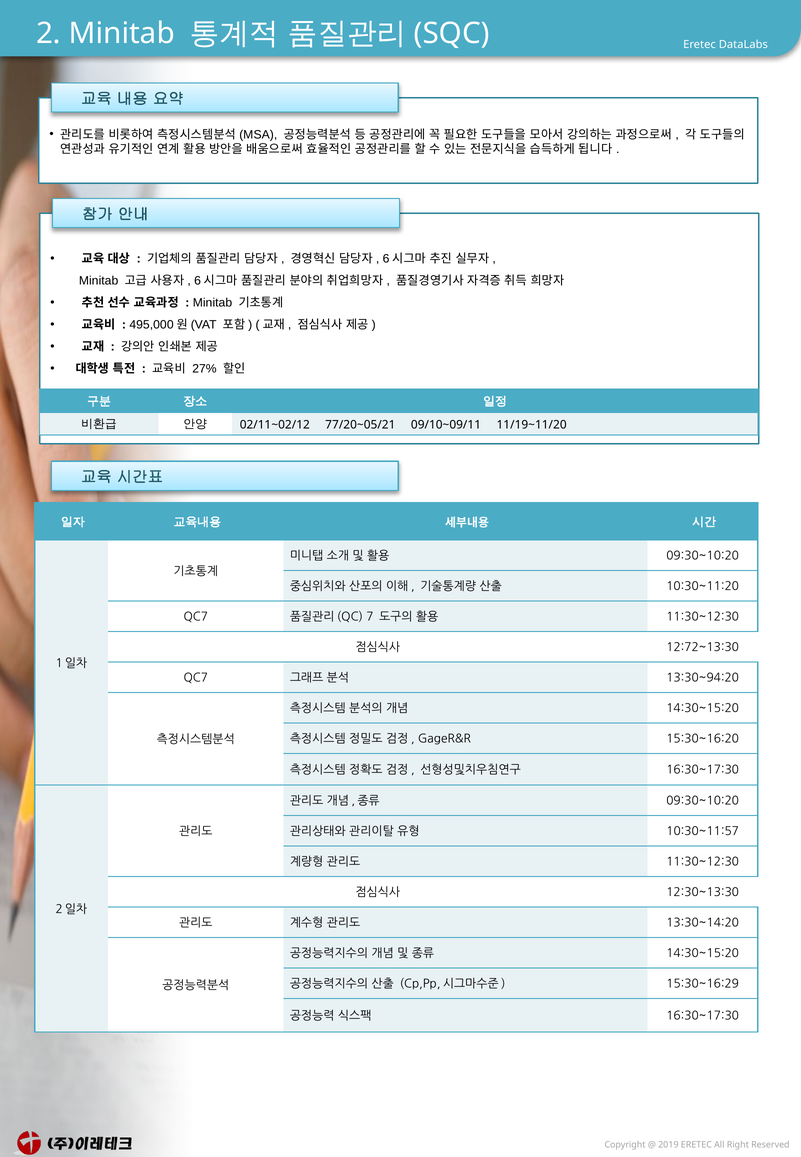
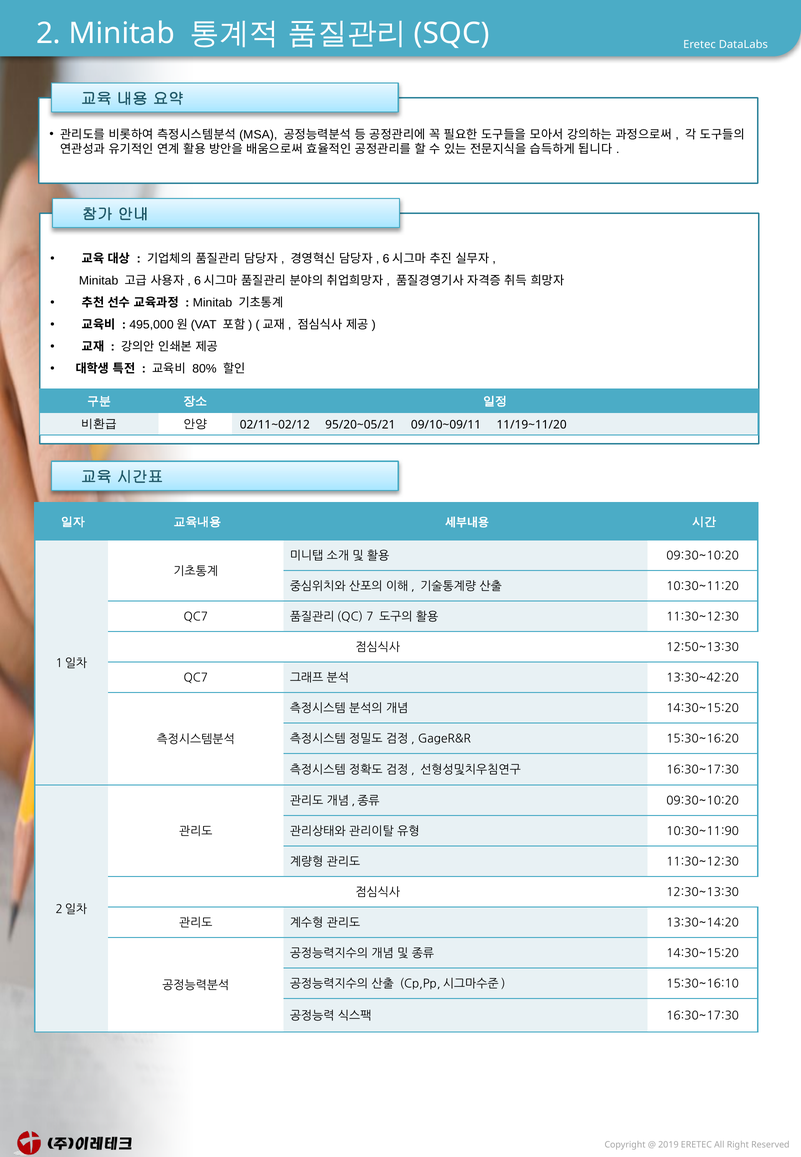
27%: 27% -> 80%
77/20~05/21: 77/20~05/21 -> 95/20~05/21
12:72~13:30: 12:72~13:30 -> 12:50~13:30
13:30~94:20: 13:30~94:20 -> 13:30~42:20
10:30~11:57: 10:30~11:57 -> 10:30~11:90
15:30~16:29: 15:30~16:29 -> 15:30~16:10
